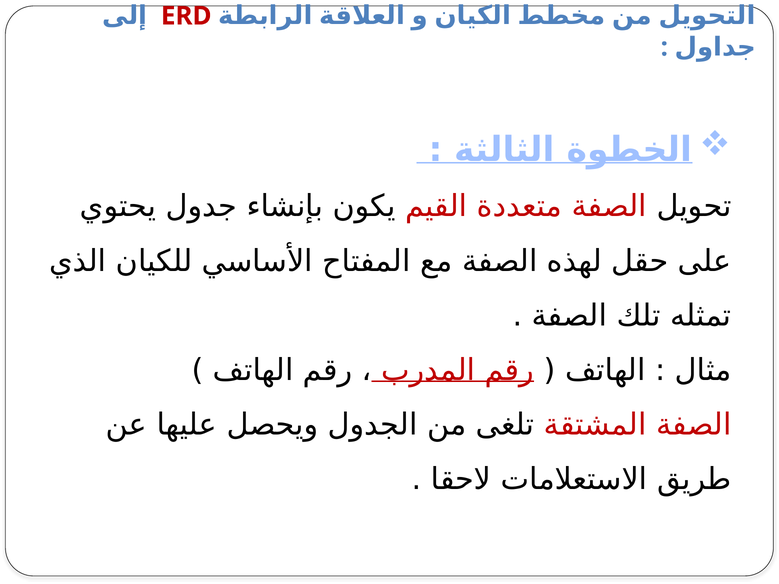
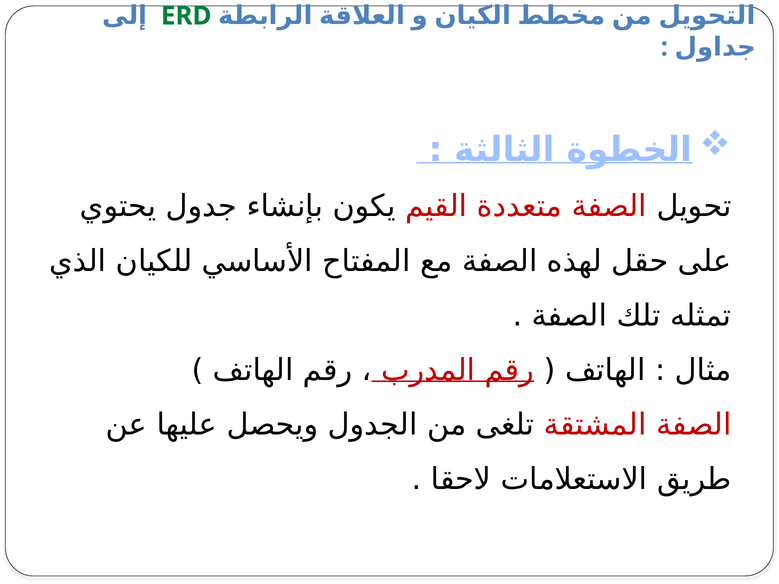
ERD colour: red -> green
